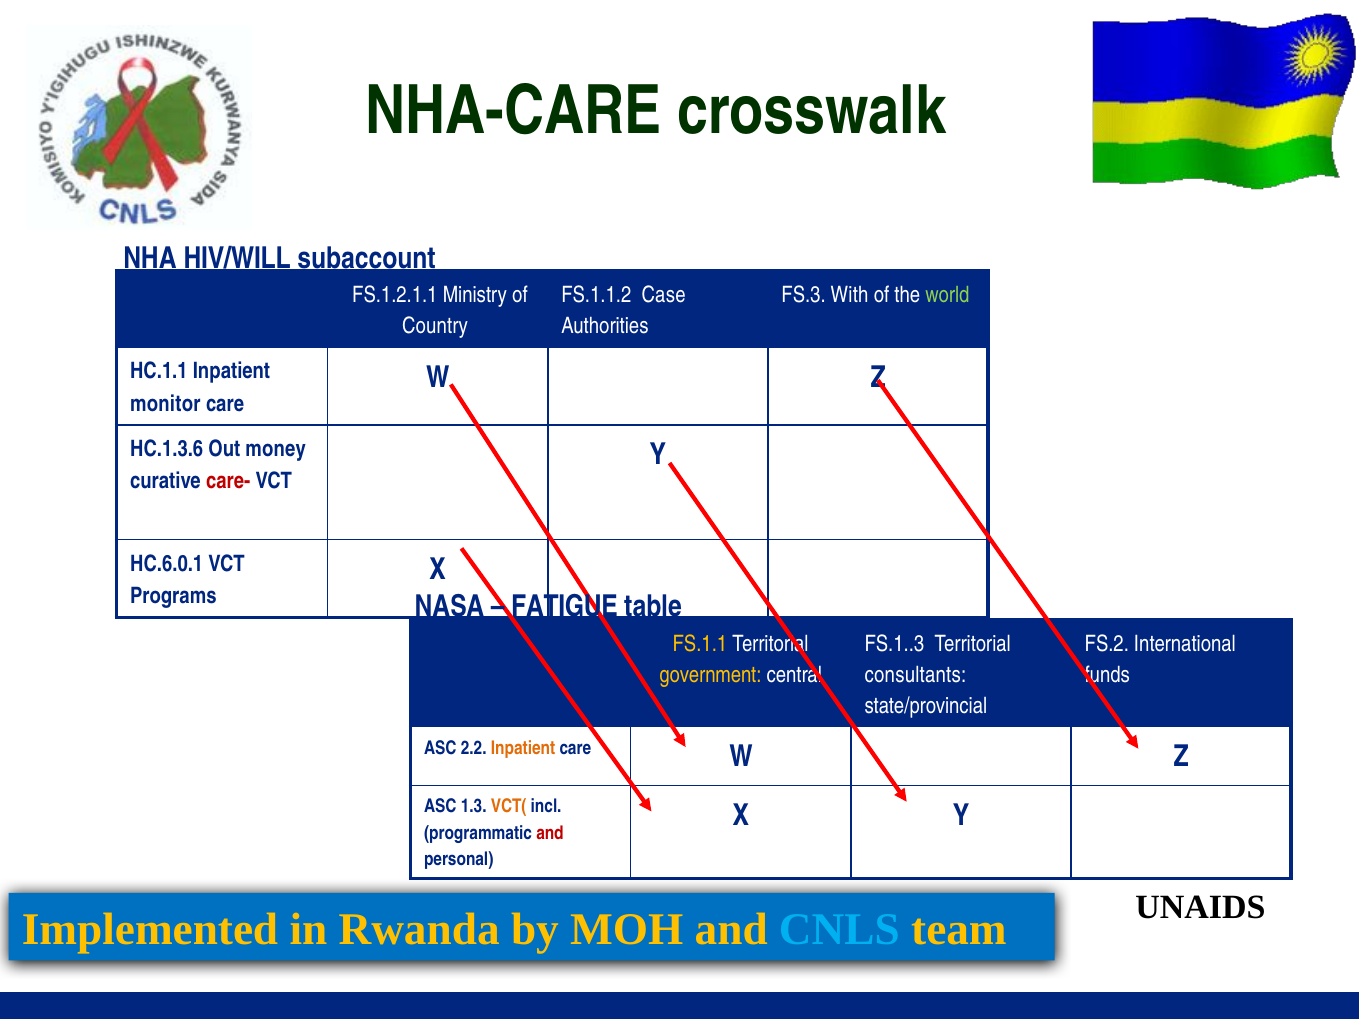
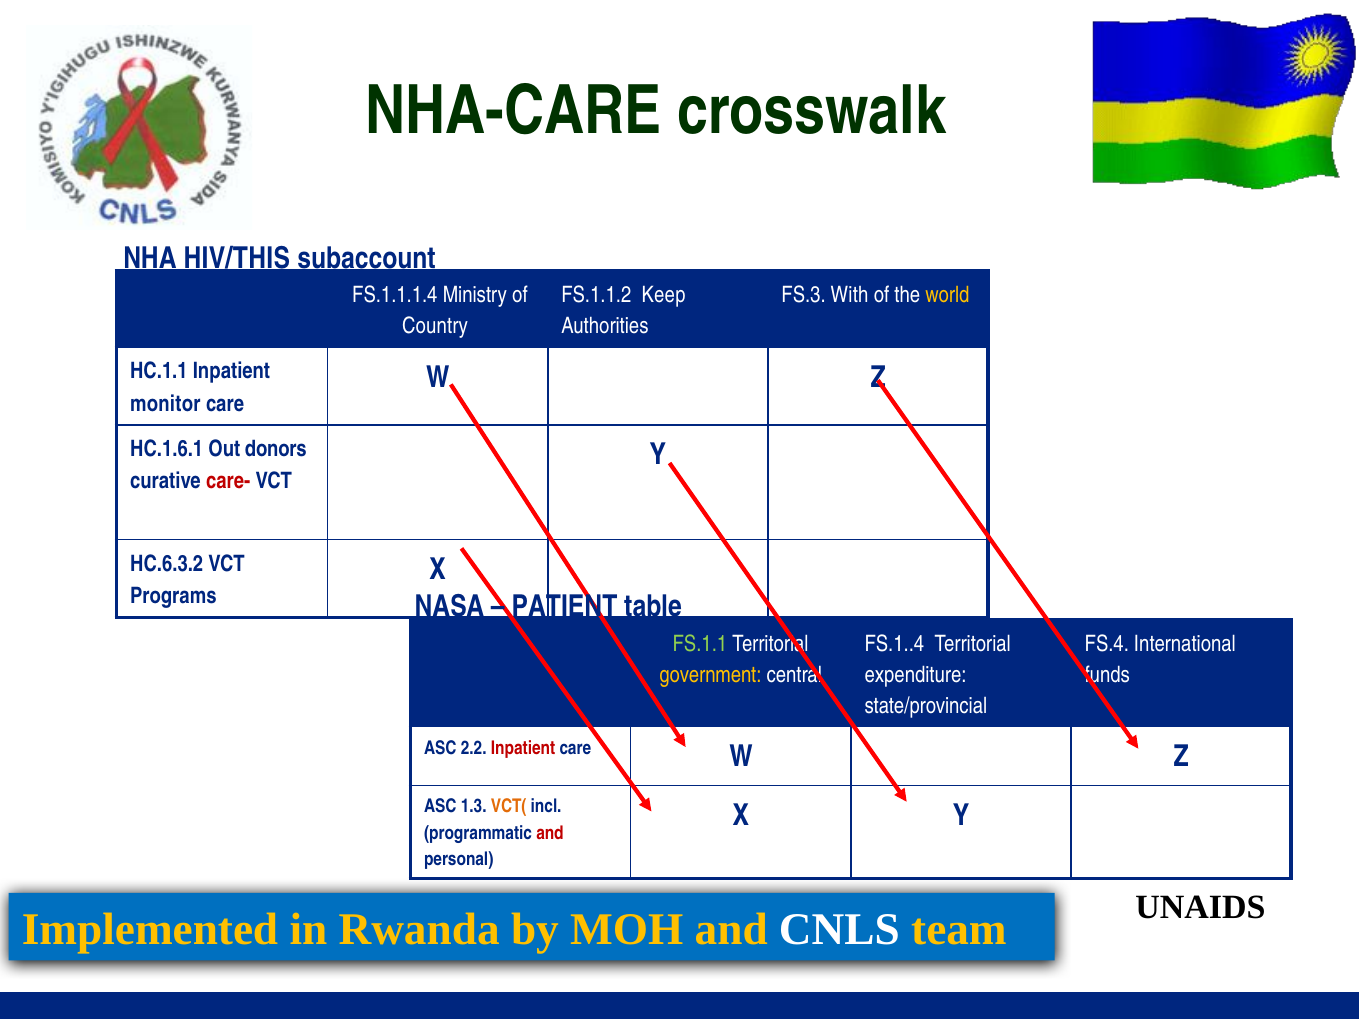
HIV/WILL: HIV/WILL -> HIV/THIS
FS.1.2.1.1: FS.1.2.1.1 -> FS.1.1.1.4
Case: Case -> Keep
world colour: light green -> yellow
HC.1.3.6: HC.1.3.6 -> HC.1.6.1
money: money -> donors
HC.6.0.1: HC.6.0.1 -> HC.6.3.2
FATIGUE: FATIGUE -> PATIENT
FS.1.1 colour: yellow -> light green
FS.1..3: FS.1..3 -> FS.1..4
FS.2: FS.2 -> FS.4
consultants: consultants -> expenditure
Inpatient at (523, 748) colour: orange -> red
CNLS colour: light blue -> white
